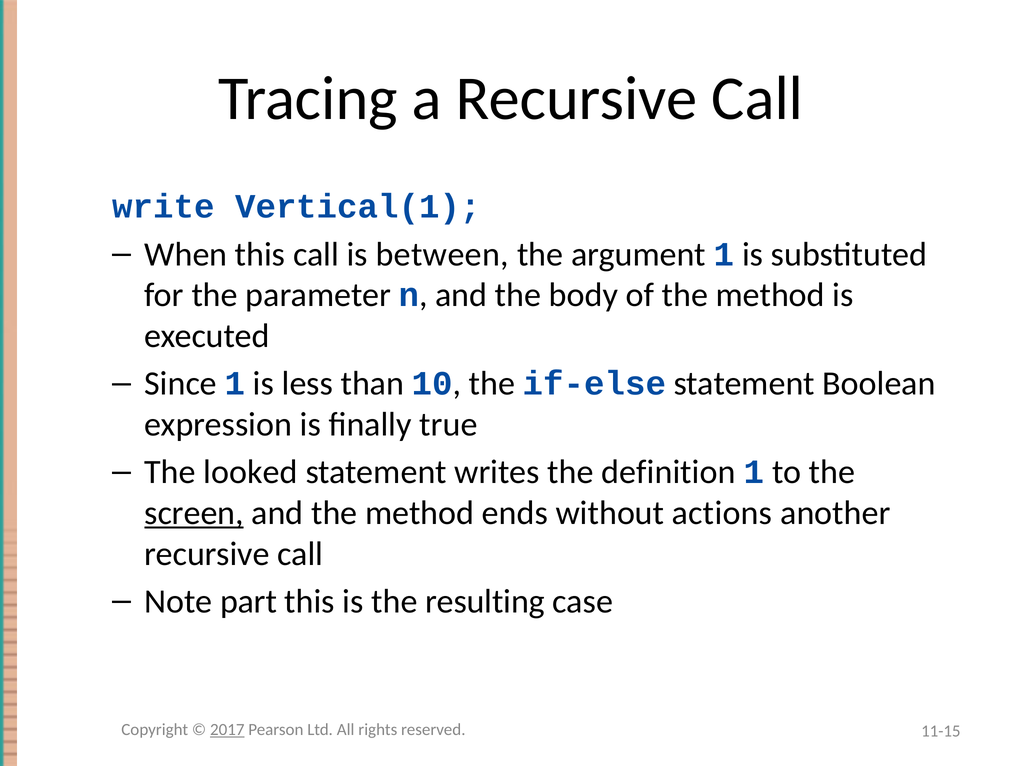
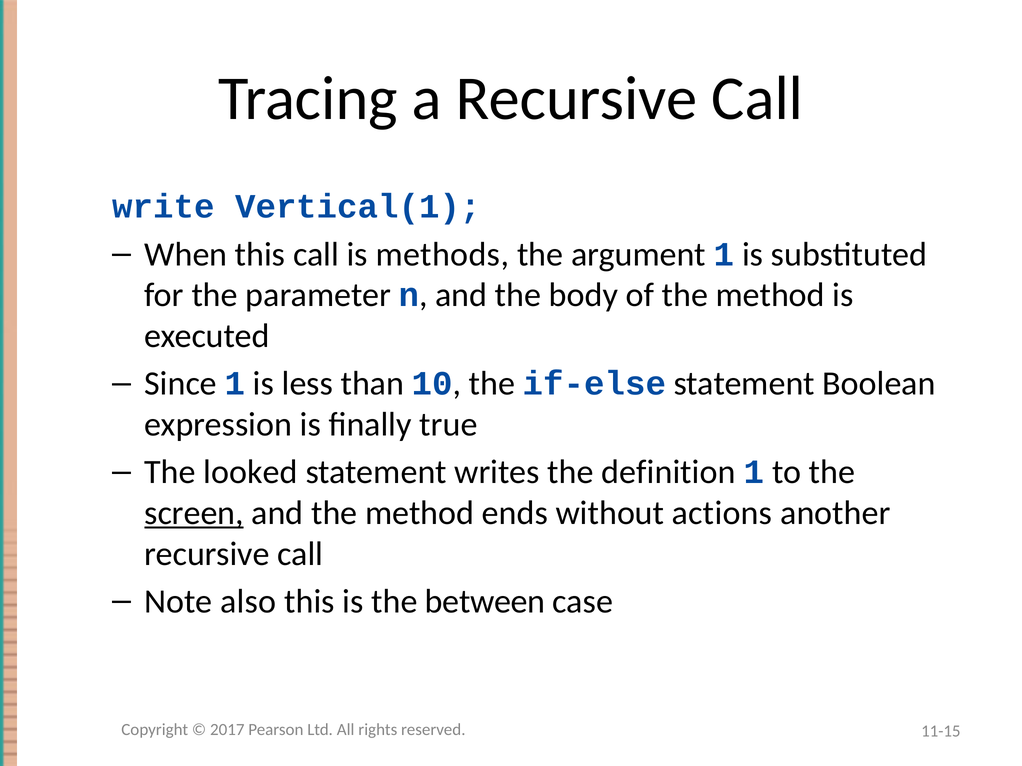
between: between -> methods
part: part -> also
resulting: resulting -> between
2017 underline: present -> none
